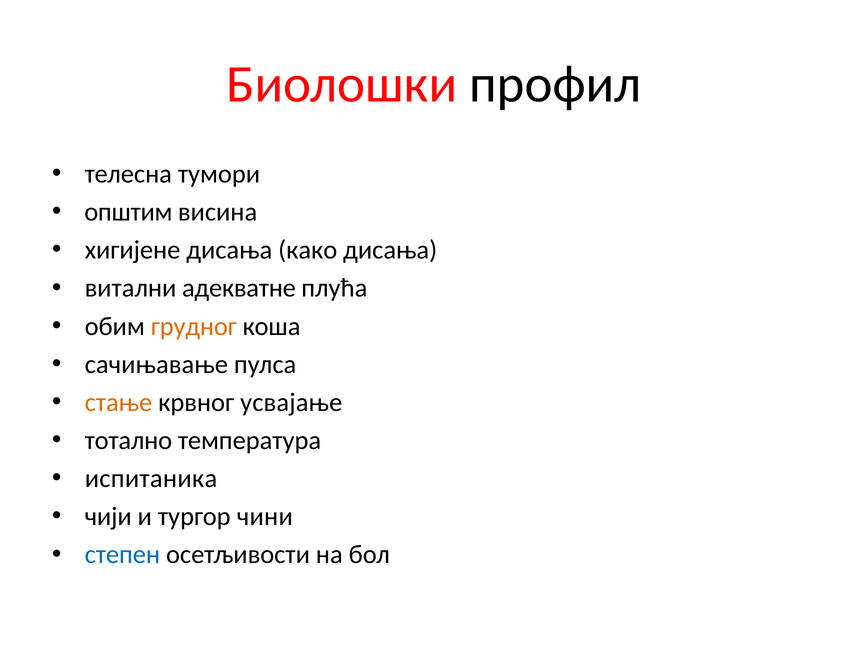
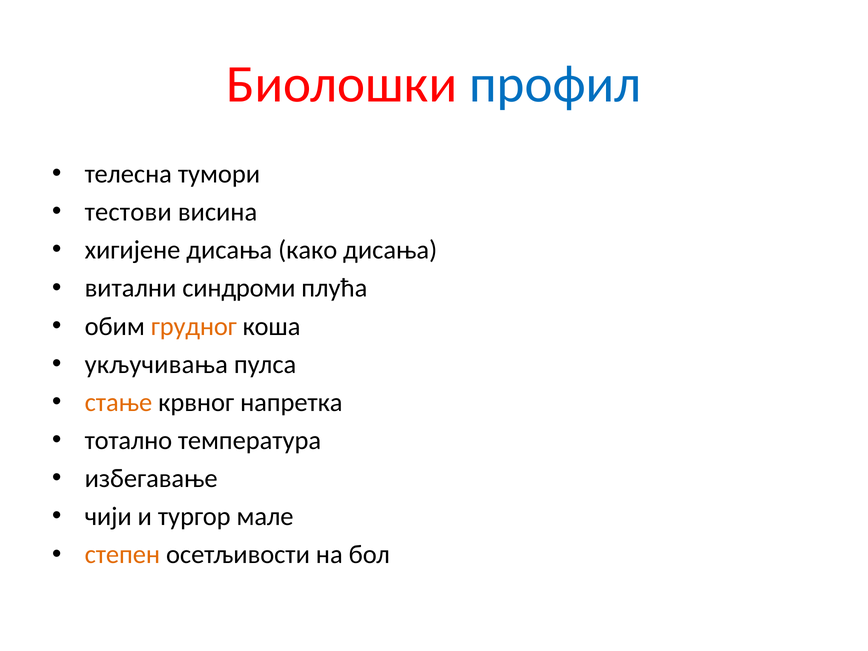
профил colour: black -> blue
општим: општим -> тестови
адекватне: адекватне -> синдроми
сачињавање: сачињавање -> укључивања
усвајање: усвајање -> напретка
испитаника: испитаника -> избегавање
чини: чини -> мале
степен colour: blue -> orange
